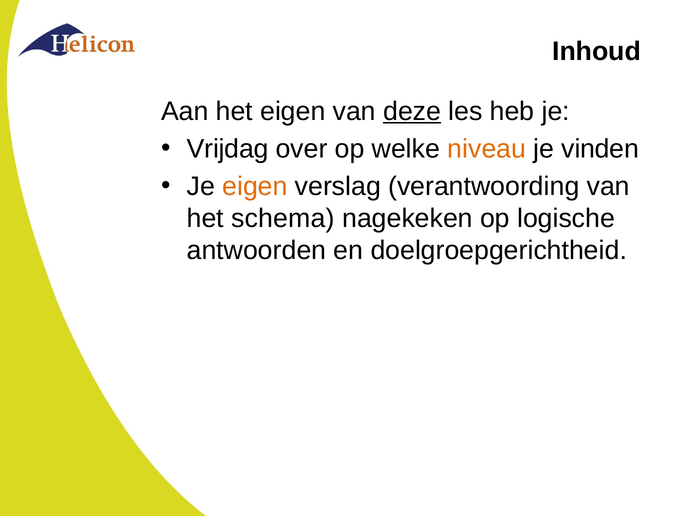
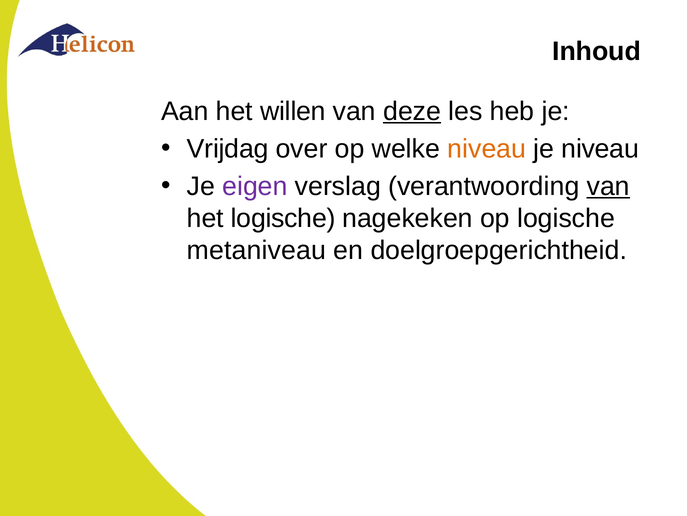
het eigen: eigen -> willen
je vinden: vinden -> niveau
eigen at (255, 186) colour: orange -> purple
van at (608, 186) underline: none -> present
het schema: schema -> logische
antwoorden: antwoorden -> metaniveau
